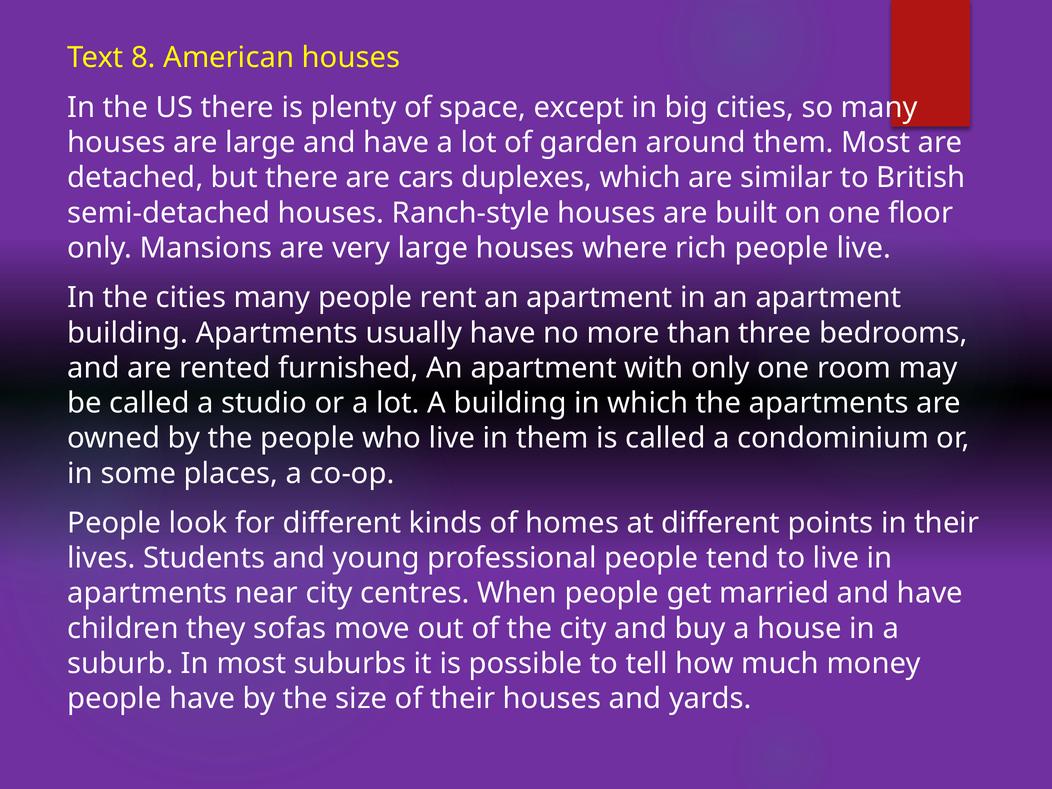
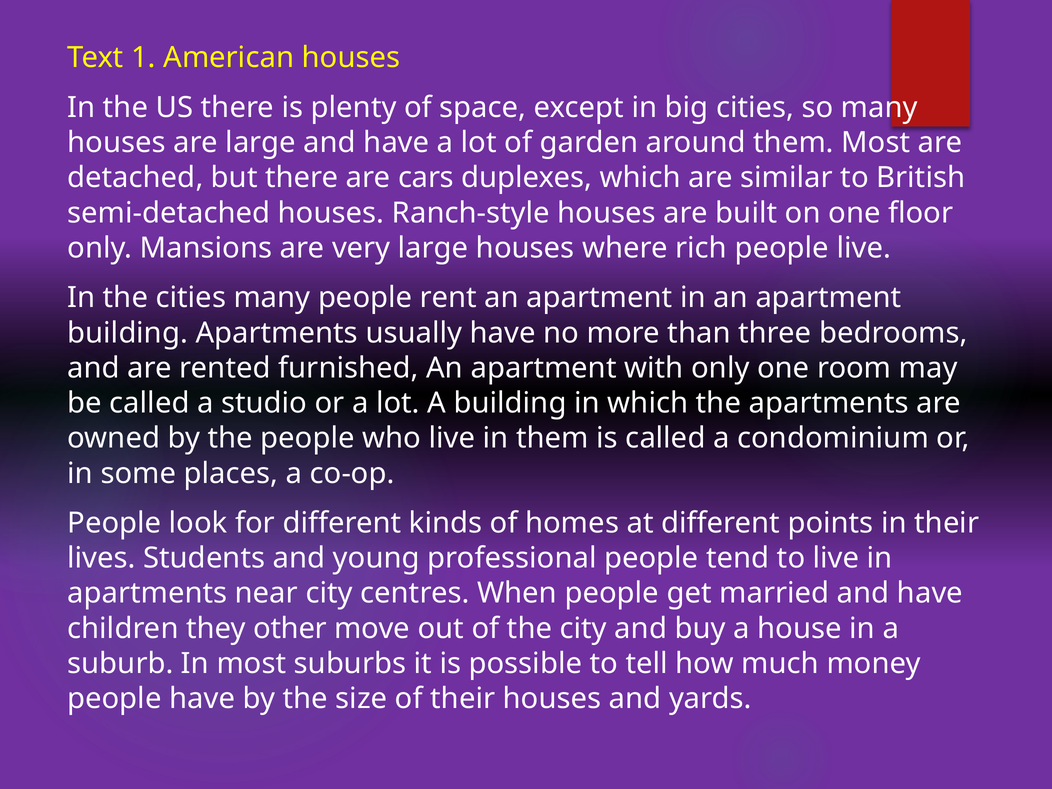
8: 8 -> 1
sofas: sofas -> other
